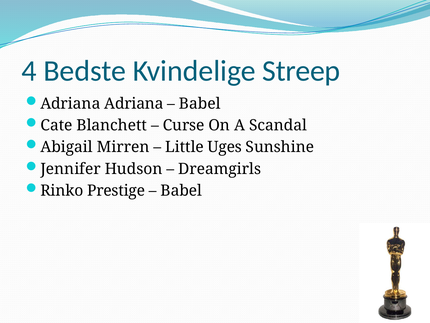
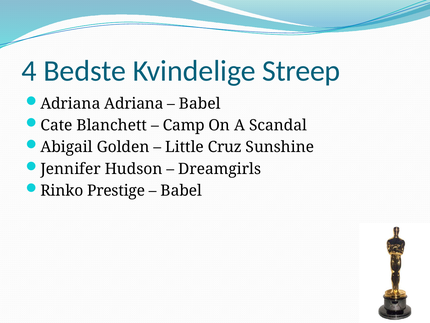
Curse: Curse -> Camp
Mirren: Mirren -> Golden
Uges: Uges -> Cruz
